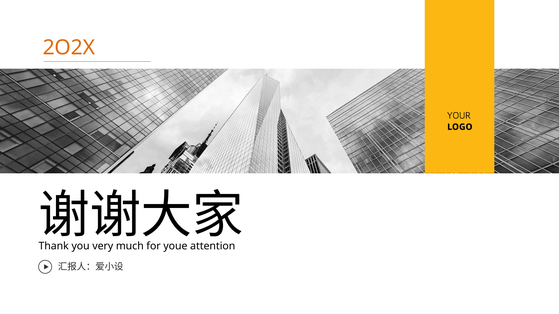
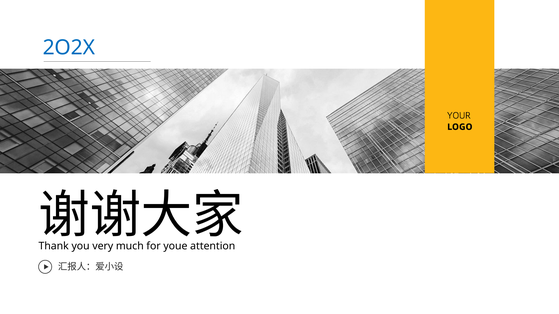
2O2X colour: orange -> blue
